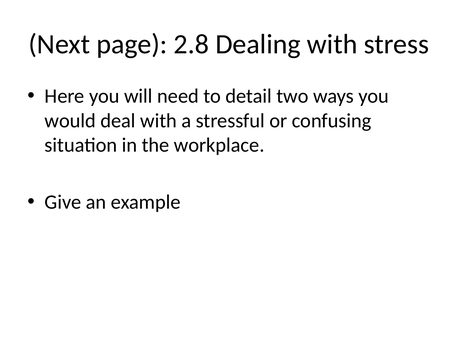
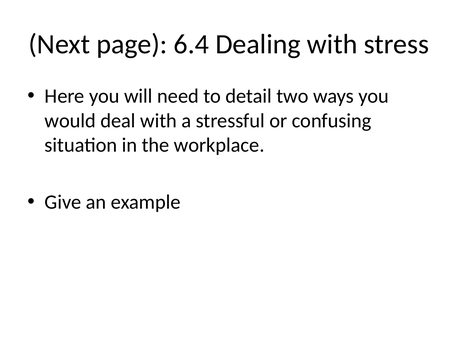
2.8: 2.8 -> 6.4
